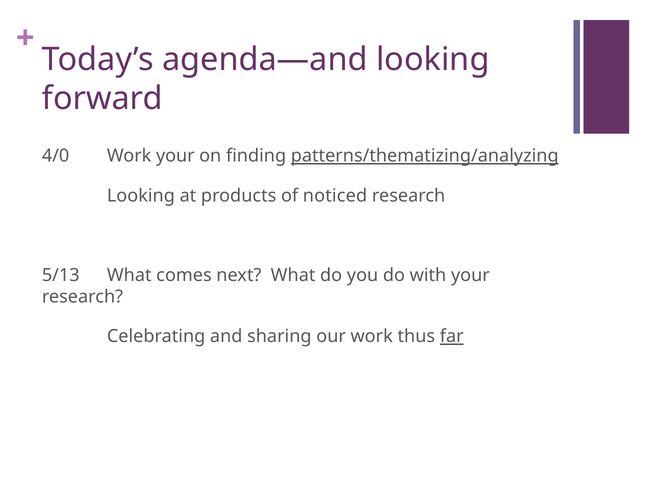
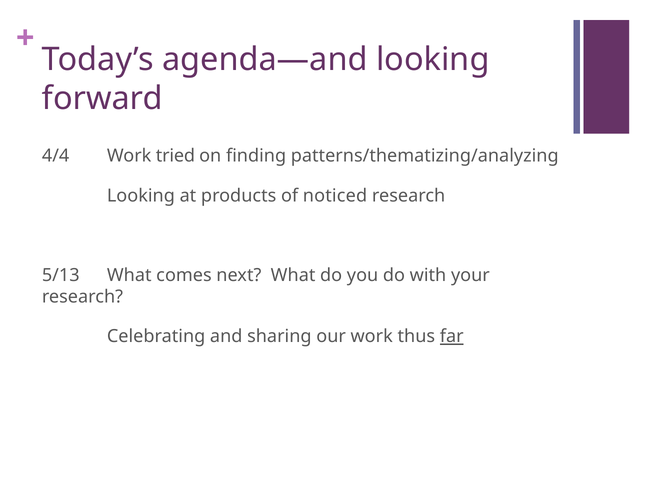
4/0: 4/0 -> 4/4
Work your: your -> tried
patterns/thematizing/analyzing underline: present -> none
